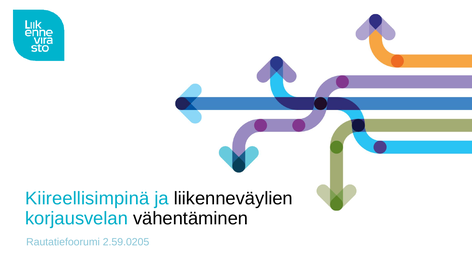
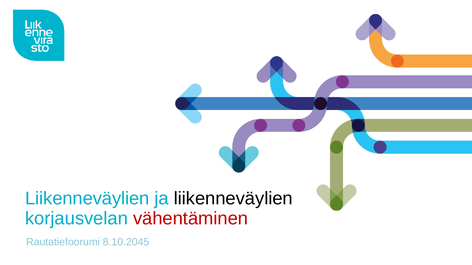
Kiireellisimpinä at (87, 199): Kiireellisimpinä -> Liikenneväylien
vähentäminen colour: black -> red
2.59.0205: 2.59.0205 -> 8.10.2045
